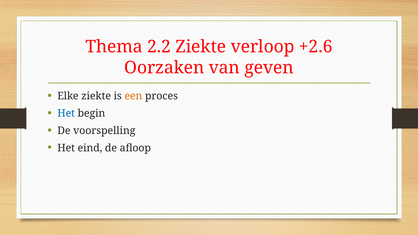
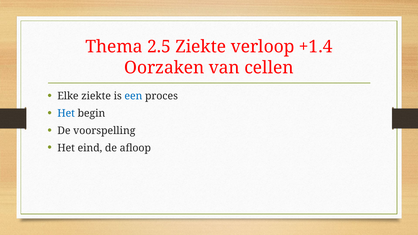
2.2: 2.2 -> 2.5
+2.6: +2.6 -> +1.4
geven: geven -> cellen
een colour: orange -> blue
